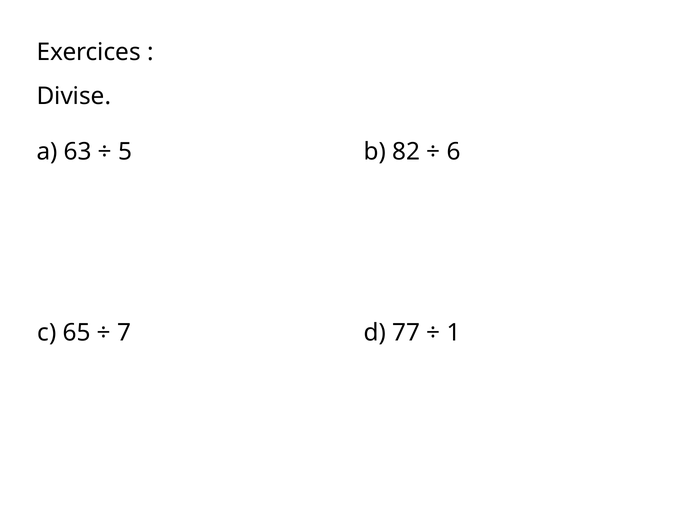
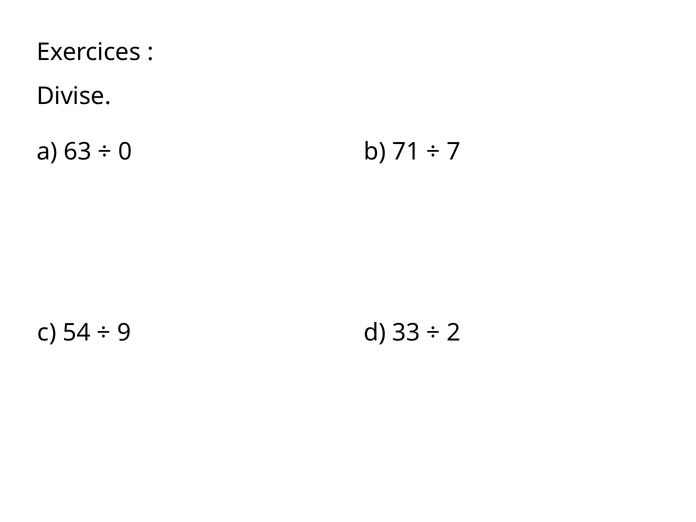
5: 5 -> 0
82: 82 -> 71
6: 6 -> 7
65: 65 -> 54
7: 7 -> 9
77: 77 -> 33
1: 1 -> 2
